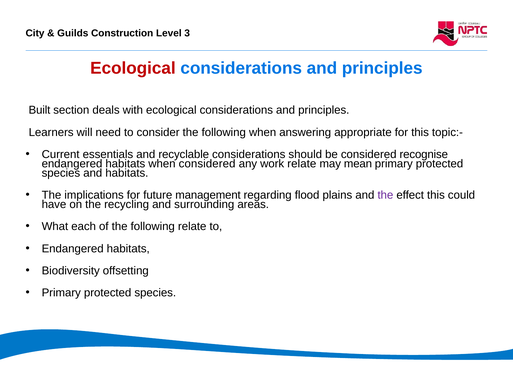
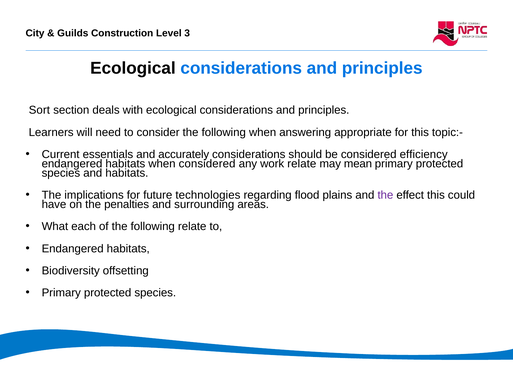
Ecological at (133, 68) colour: red -> black
Built: Built -> Sort
recyclable: recyclable -> accurately
recognise: recognise -> efficiency
management: management -> technologies
recycling: recycling -> penalties
